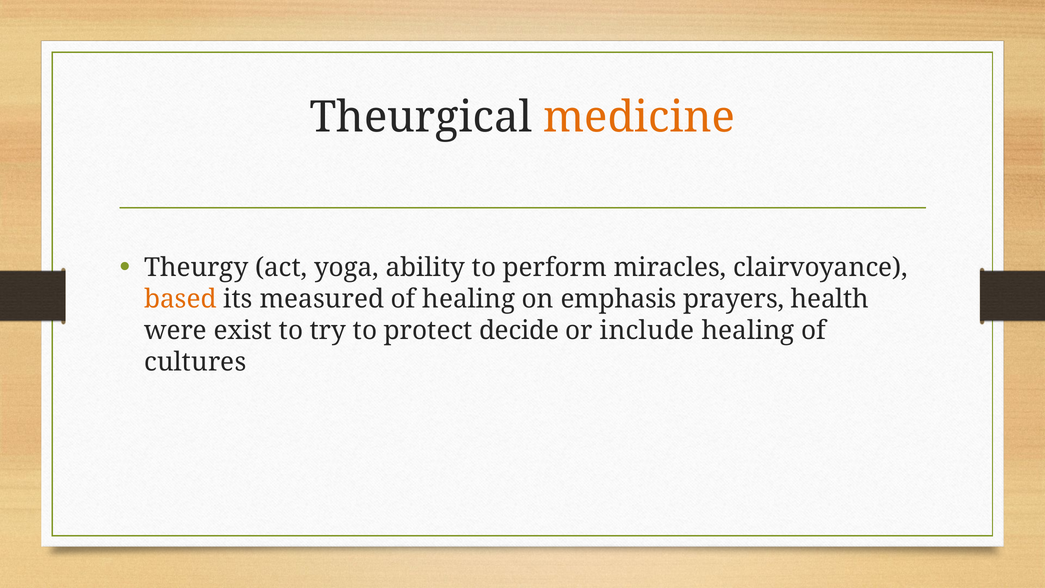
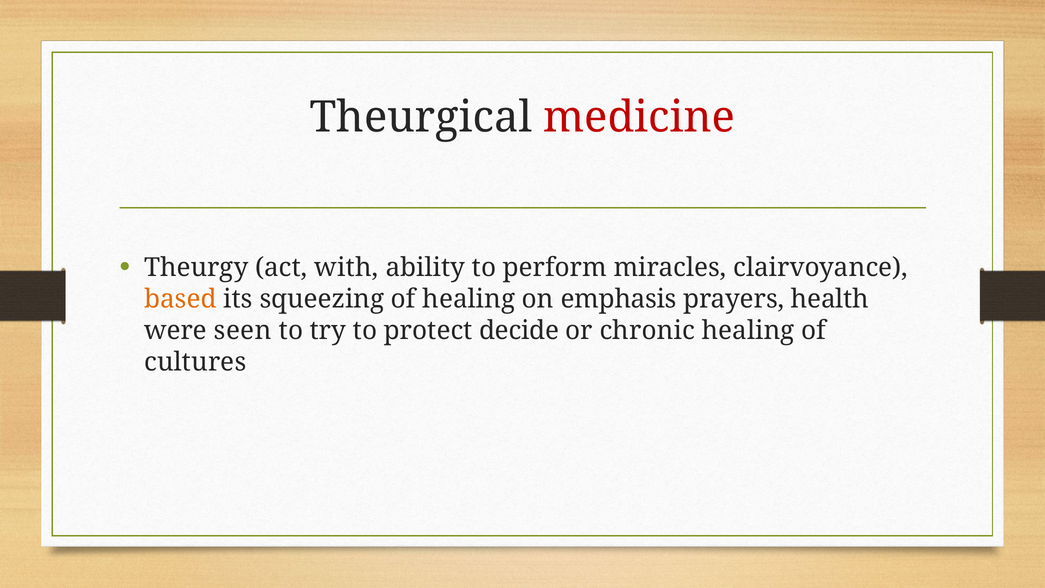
medicine colour: orange -> red
yoga: yoga -> with
measured: measured -> squeezing
exist: exist -> seen
include: include -> chronic
